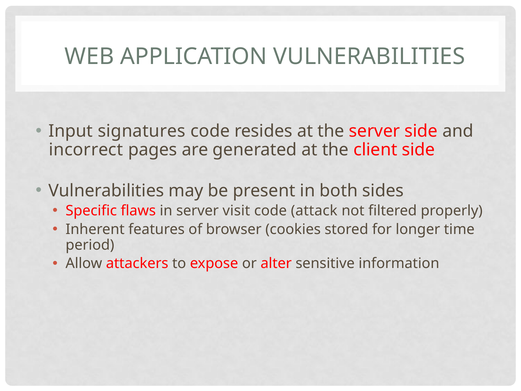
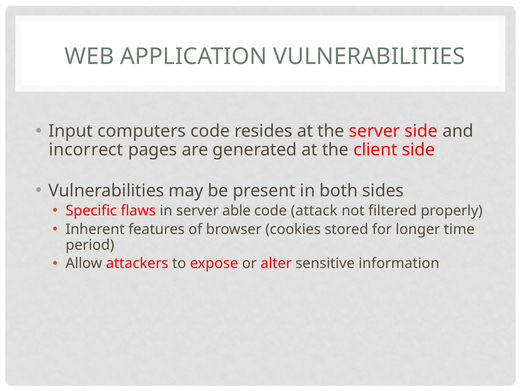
signatures: signatures -> computers
visit: visit -> able
